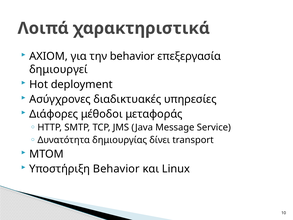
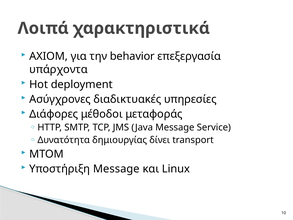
δημιουργεί: δημιουργεί -> υπάρχοντα
Υποστήριξη Behavior: Behavior -> Message
